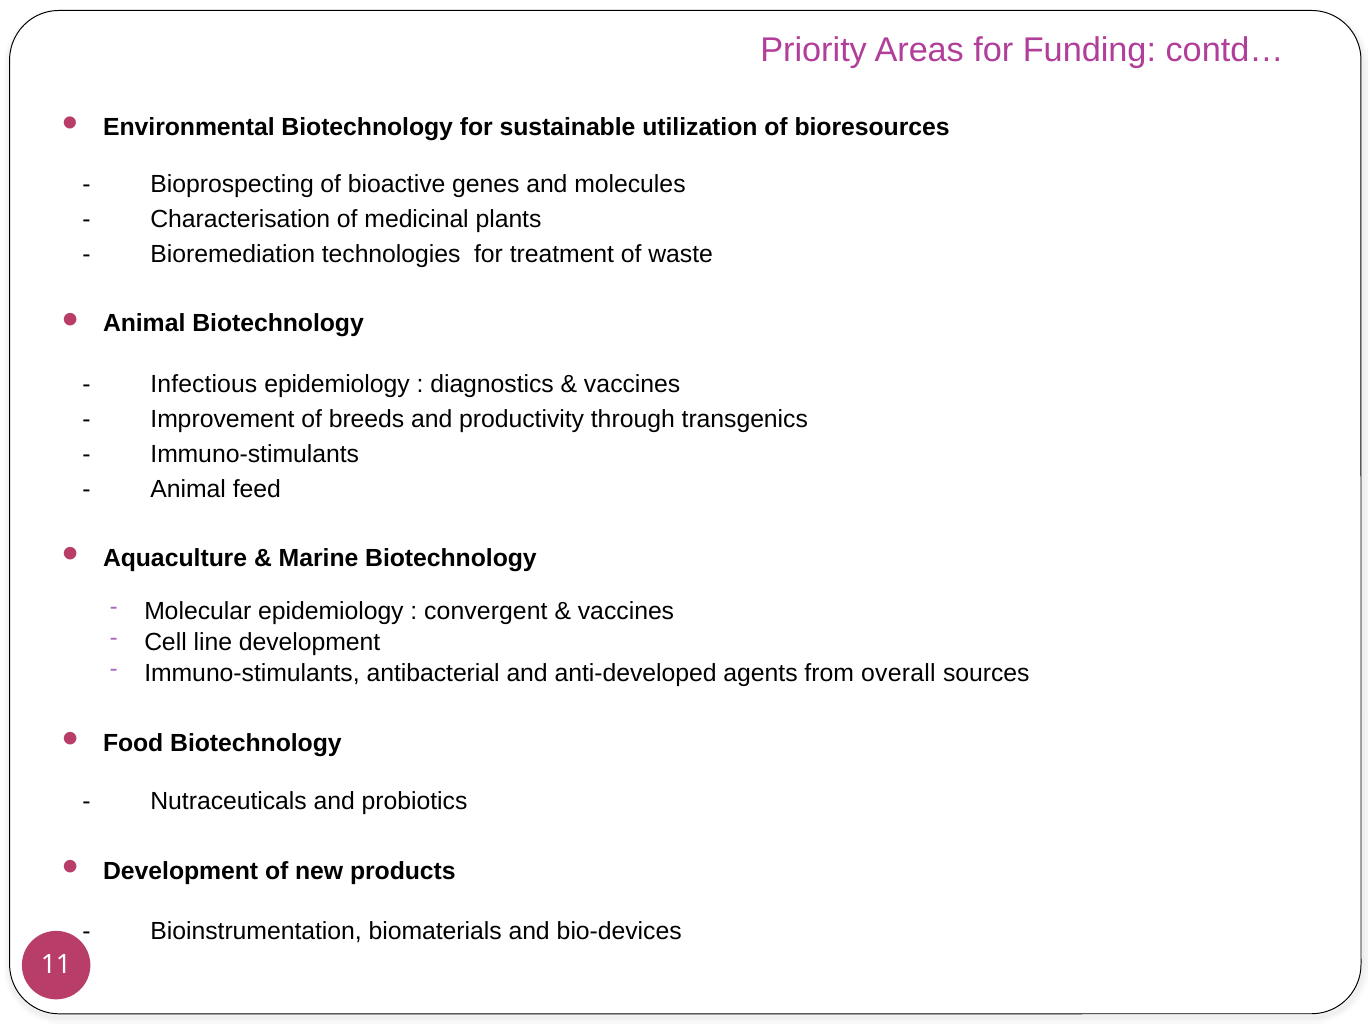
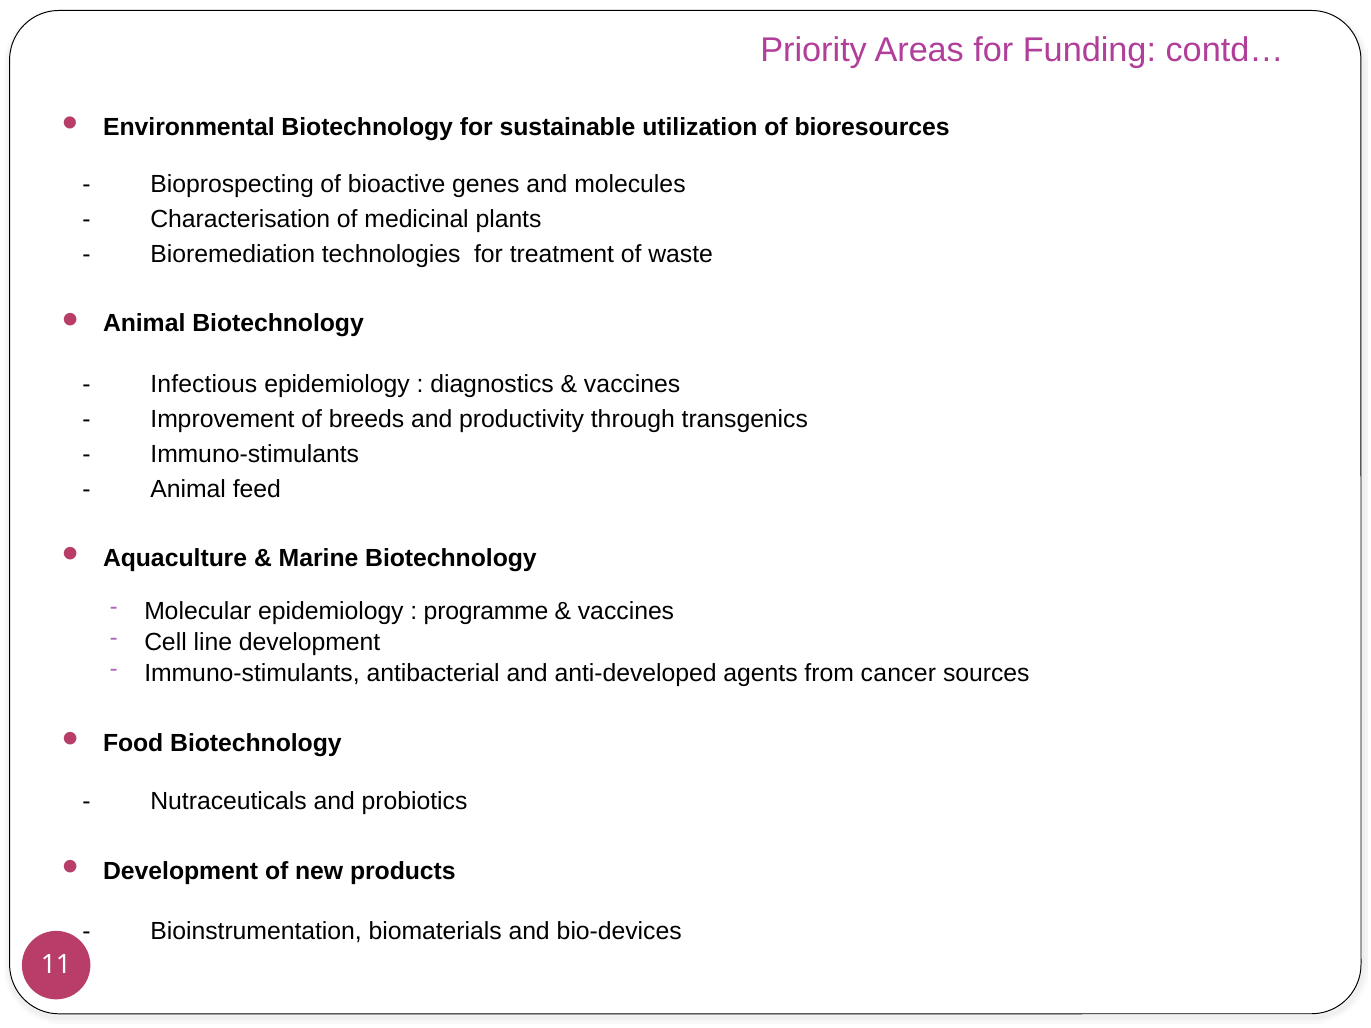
convergent: convergent -> programme
overall: overall -> cancer
